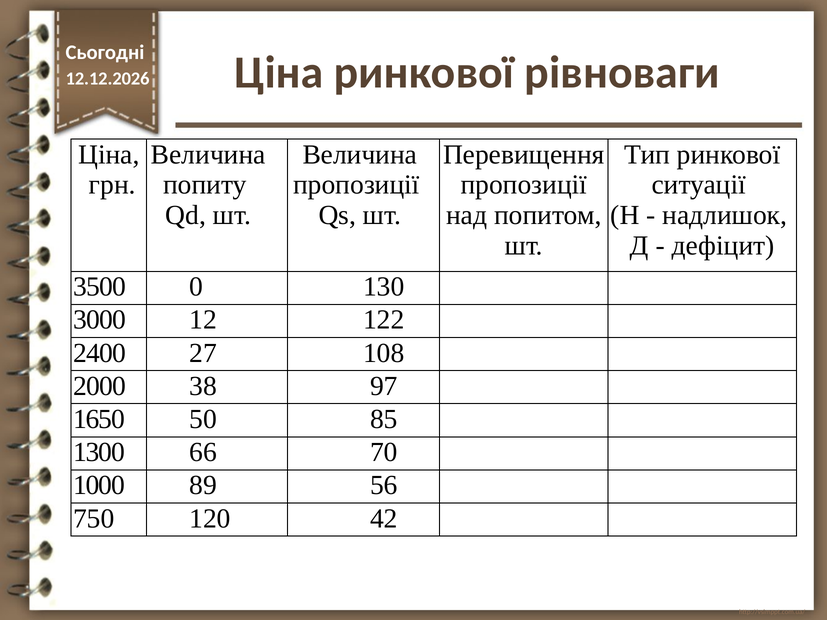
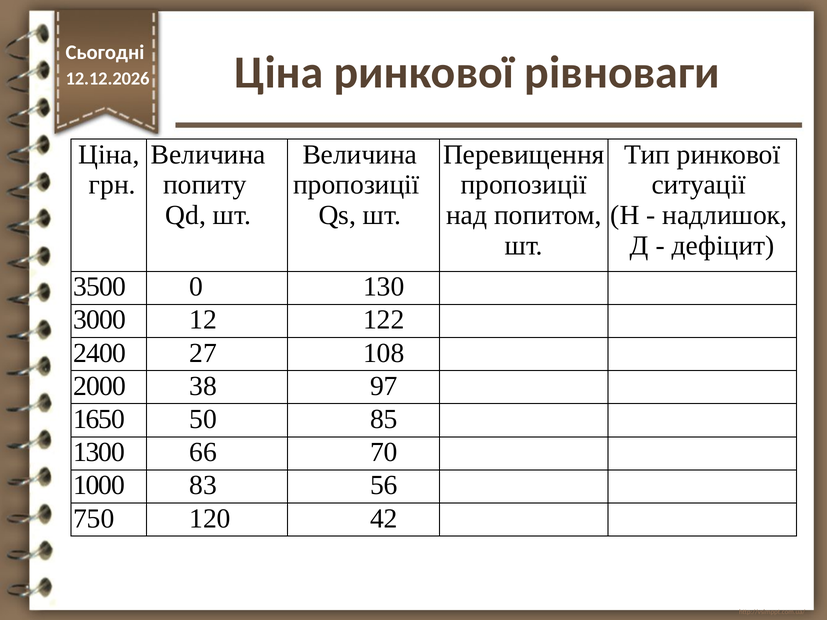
89: 89 -> 83
